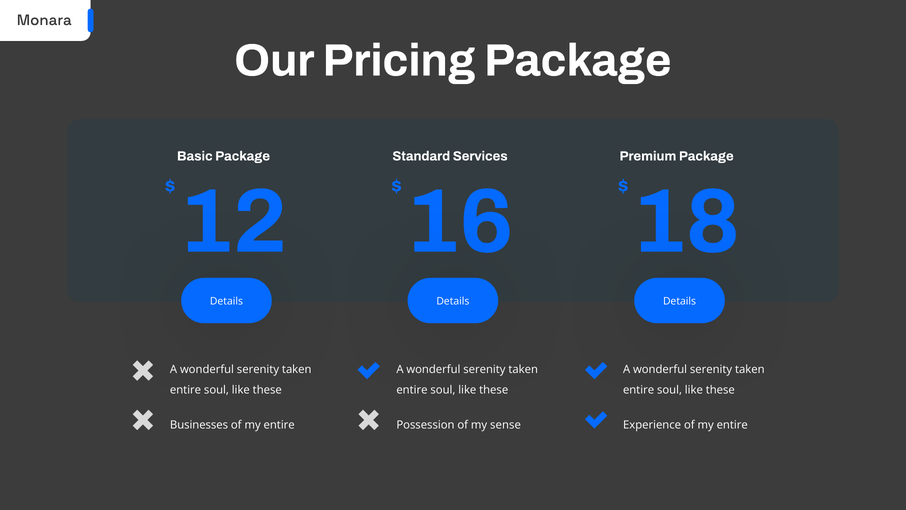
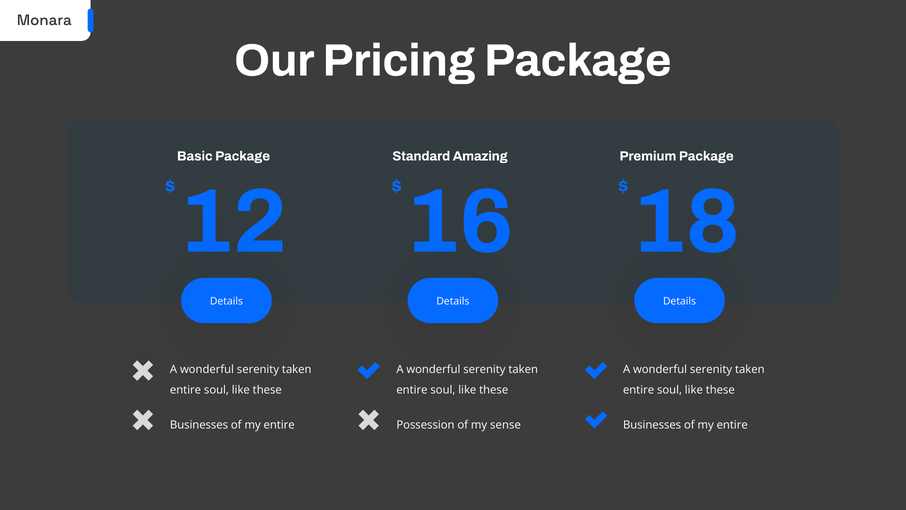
Services: Services -> Amazing
Experience at (652, 425): Experience -> Businesses
